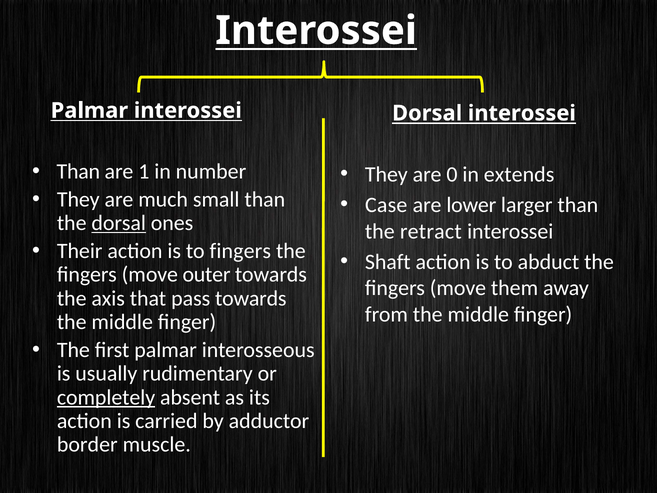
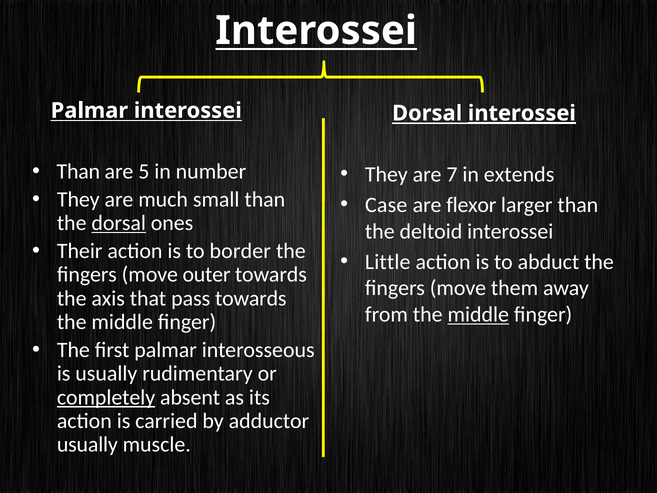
interossei at (522, 113) underline: none -> present
1: 1 -> 5
0: 0 -> 7
lower: lower -> flexor
retract: retract -> deltoid
to fingers: fingers -> border
Shaft: Shaft -> Little
middle at (478, 314) underline: none -> present
border at (87, 444): border -> usually
